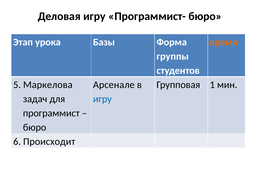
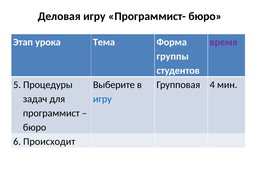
Базы: Базы -> Тема
время colour: orange -> purple
Маркелова: Маркелова -> Процедуры
Арсенале: Арсенале -> Выберите
1: 1 -> 4
